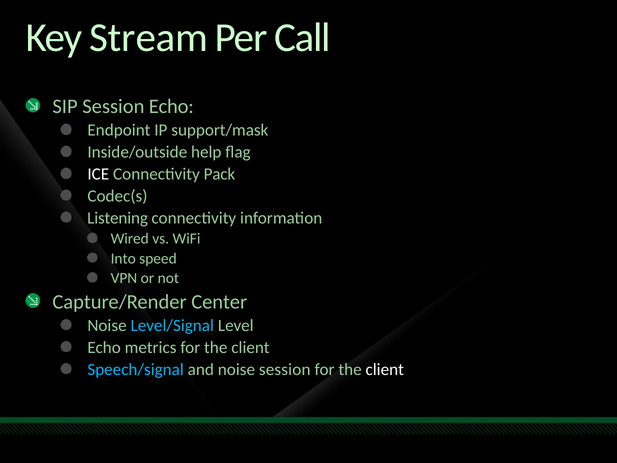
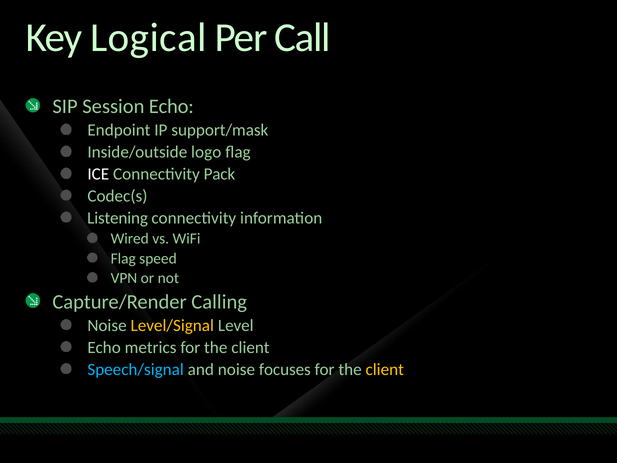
Stream: Stream -> Logical
help: help -> logo
Into at (123, 258): Into -> Flag
Center: Center -> Calling
Level/Signal colour: light blue -> yellow
noise session: session -> focuses
client at (385, 369) colour: white -> yellow
